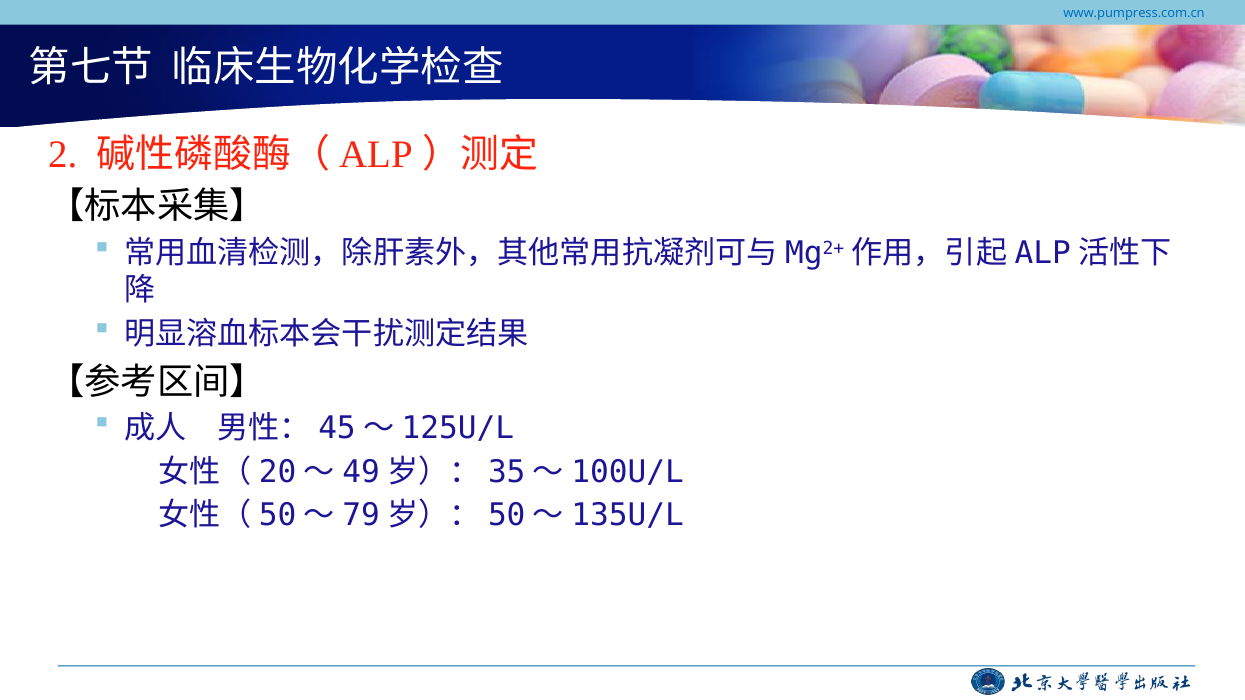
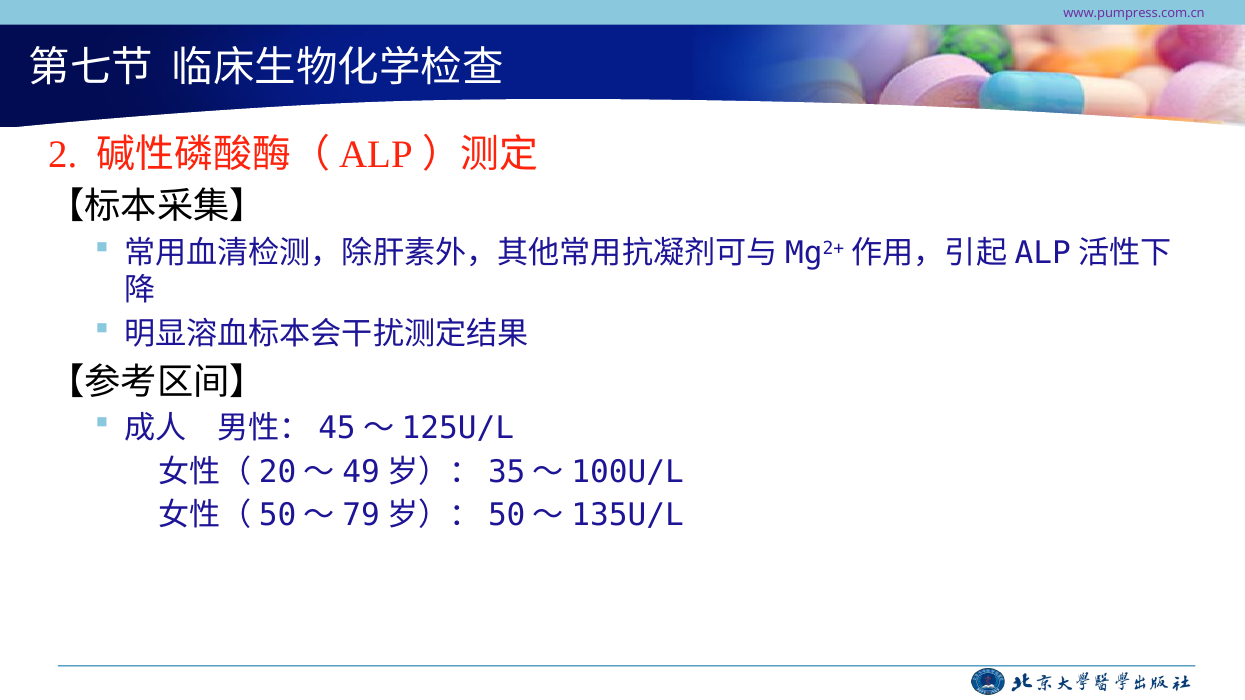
www.pumpress.com.cn colour: blue -> purple
